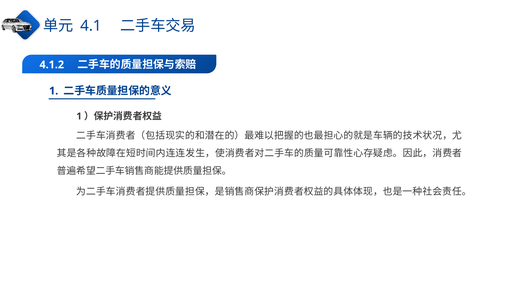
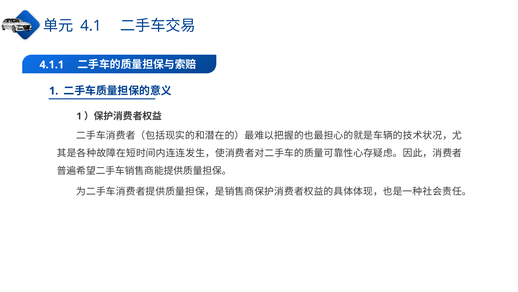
4.1.2: 4.1.2 -> 4.1.1
